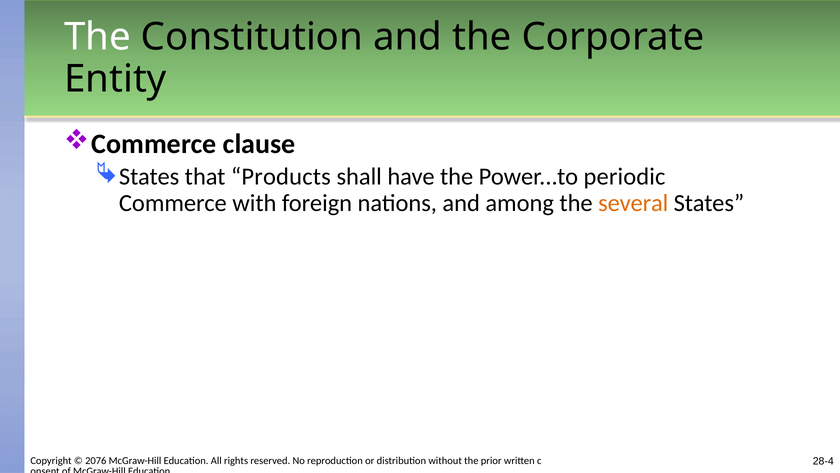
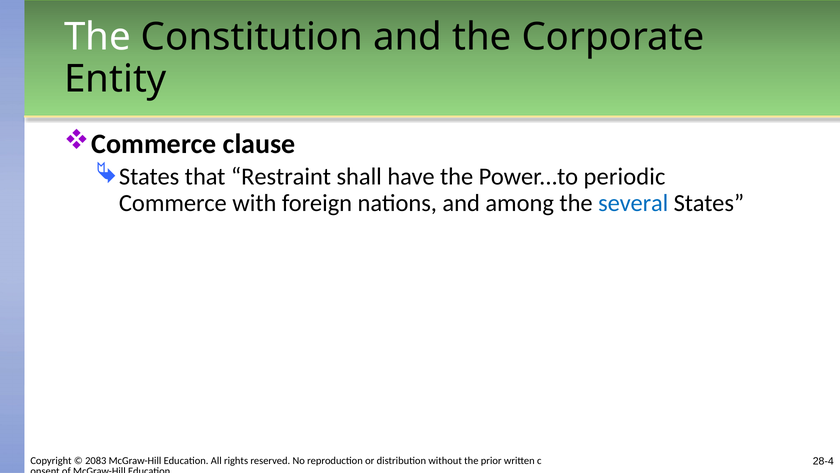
Products: Products -> Restraint
several colour: orange -> blue
2076: 2076 -> 2083
